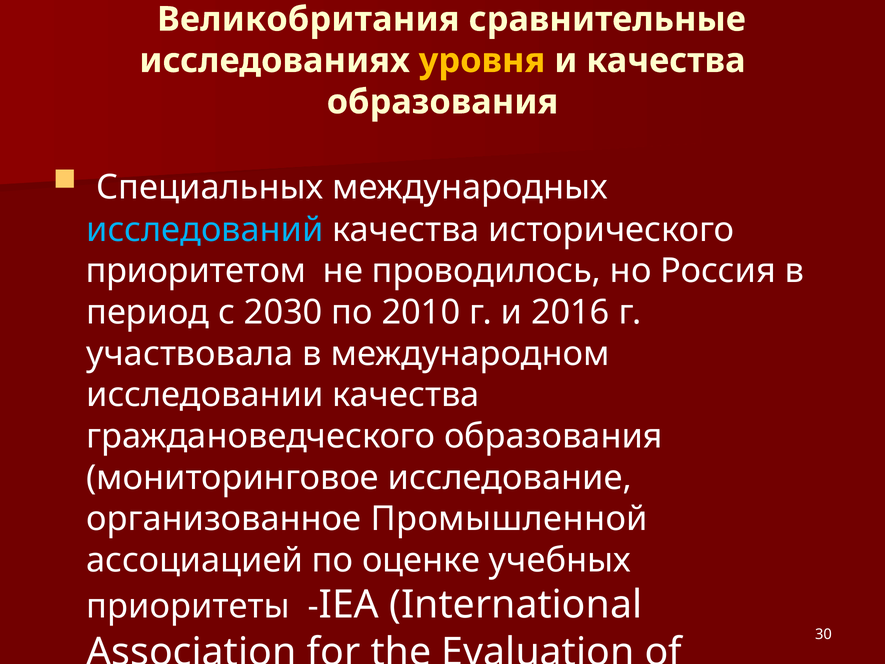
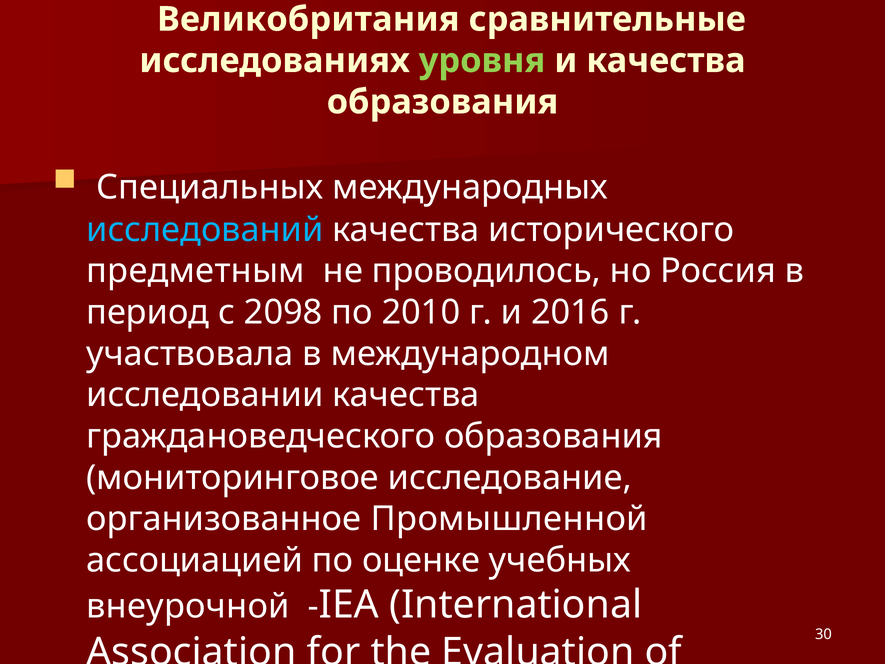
уровня colour: yellow -> light green
приоритетом: приоритетом -> предметным
2030: 2030 -> 2098
приоритеты: приоритеты -> внеурочной
